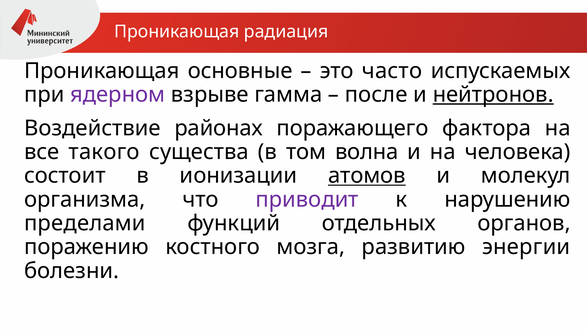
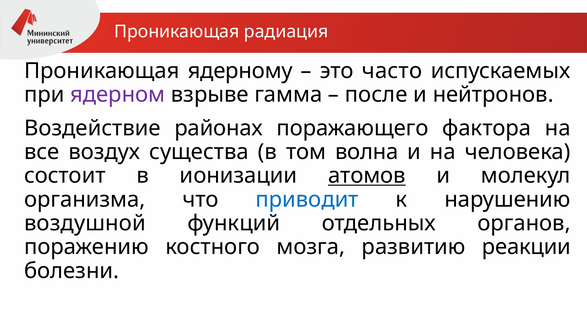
основные: основные -> ядерному
нейтронов underline: present -> none
такого: такого -> воздух
приводит colour: purple -> blue
пределами: пределами -> воздушной
энергии: энергии -> реакции
